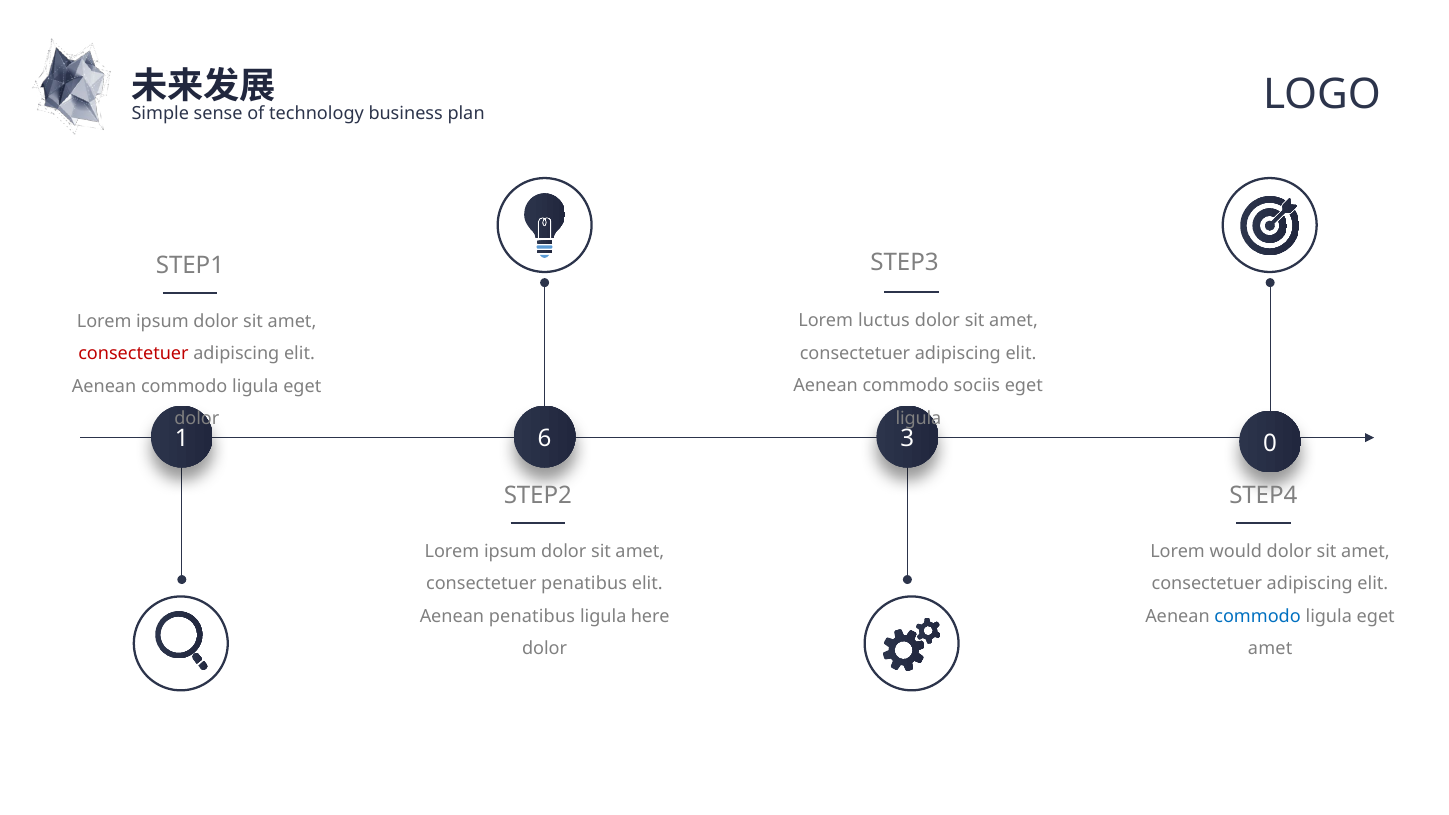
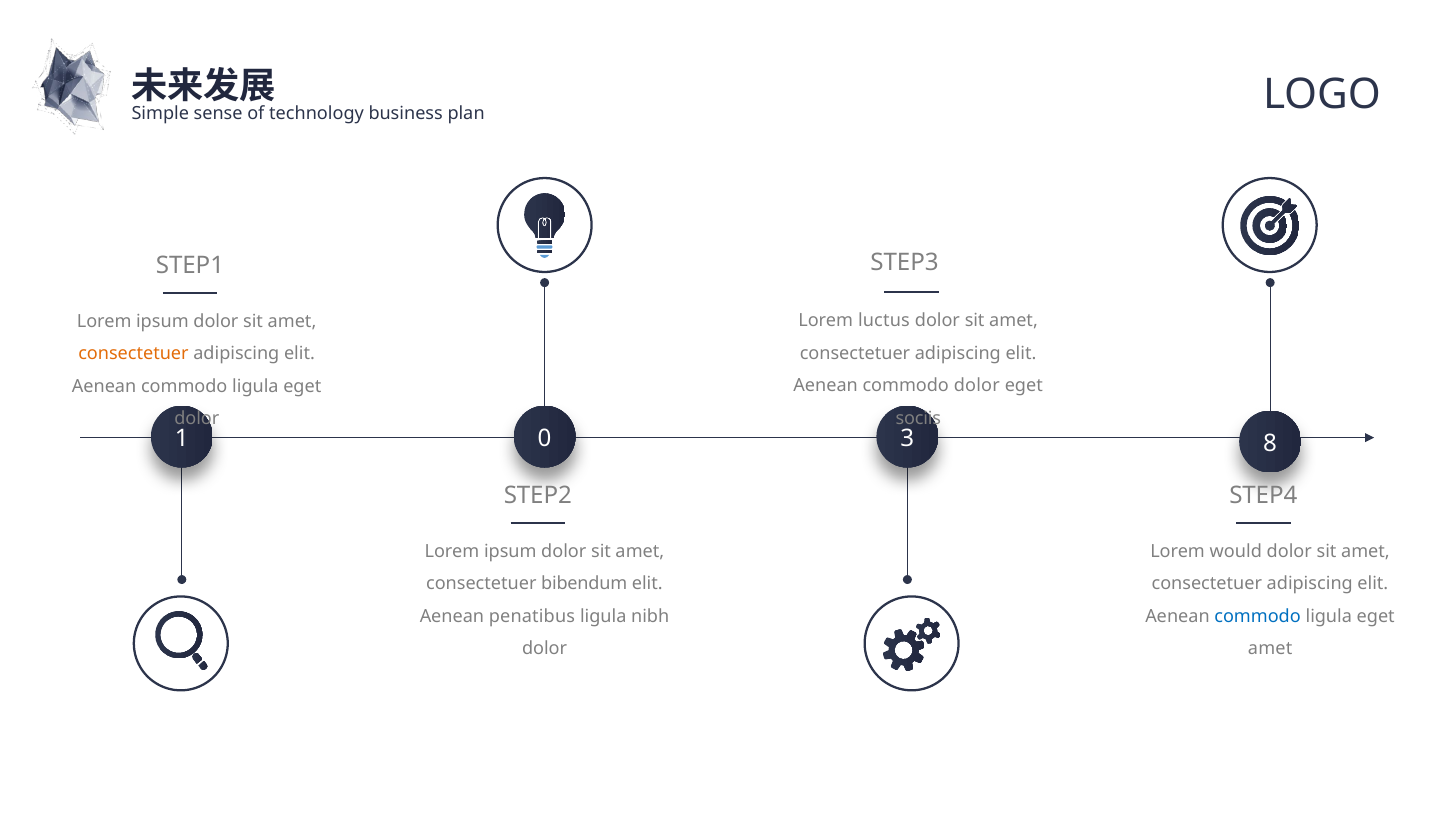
consectetuer at (133, 354) colour: red -> orange
commodo sociis: sociis -> dolor
ligula at (918, 418): ligula -> sociis
6: 6 -> 0
0: 0 -> 8
consectetuer penatibus: penatibus -> bibendum
here: here -> nibh
